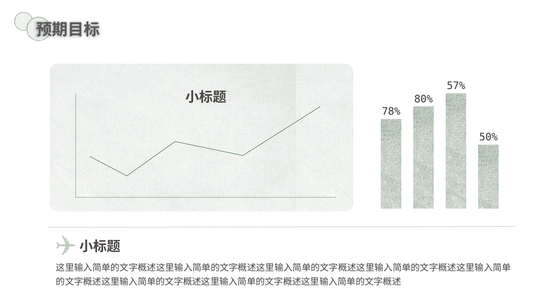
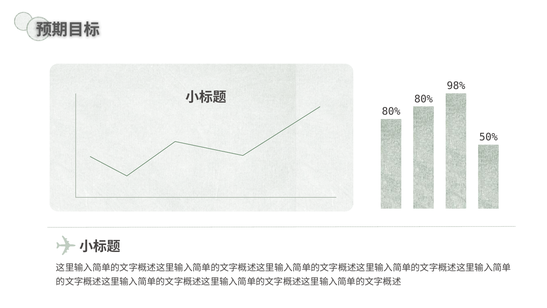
57%: 57% -> 98%
78% at (391, 111): 78% -> 80%
